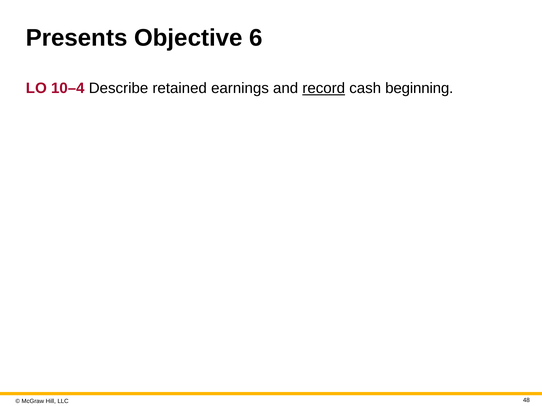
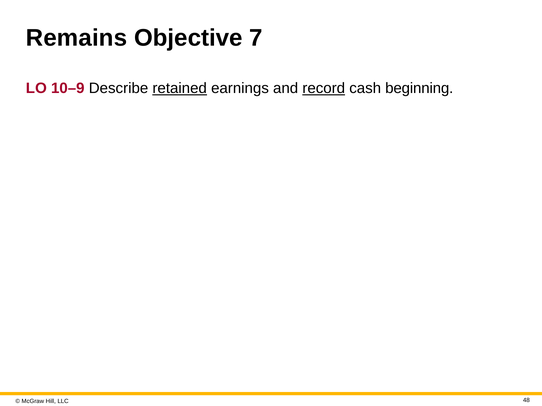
Presents: Presents -> Remains
6: 6 -> 7
10–4: 10–4 -> 10–9
retained underline: none -> present
